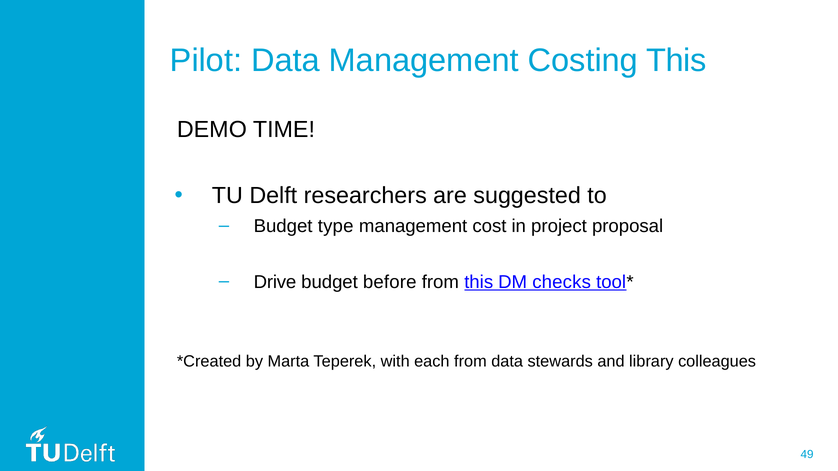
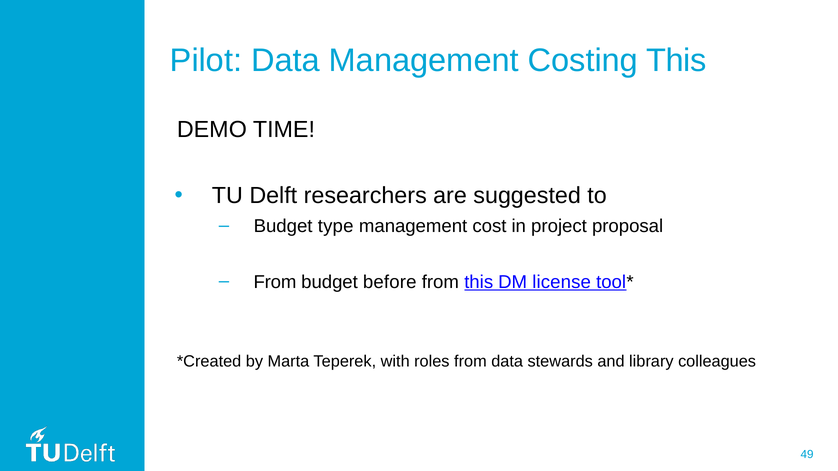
Drive at (275, 282): Drive -> From
checks: checks -> license
each: each -> roles
